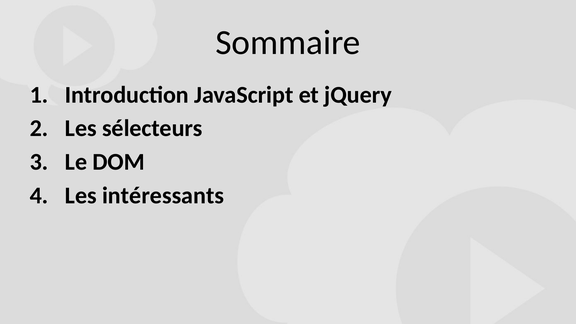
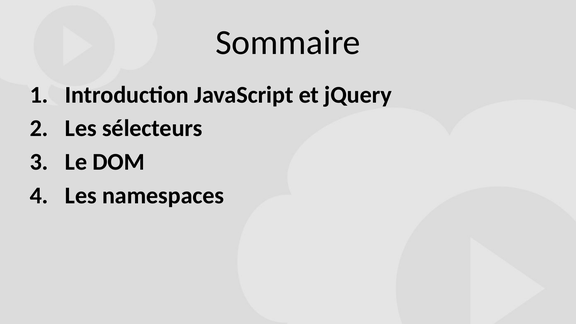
intéressants: intéressants -> namespaces
